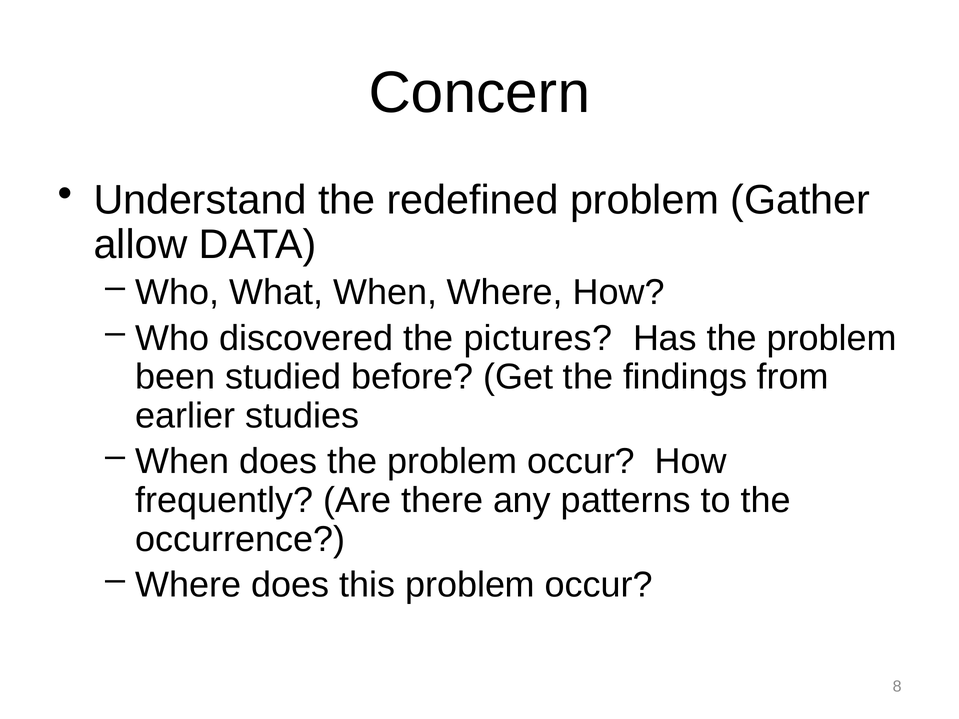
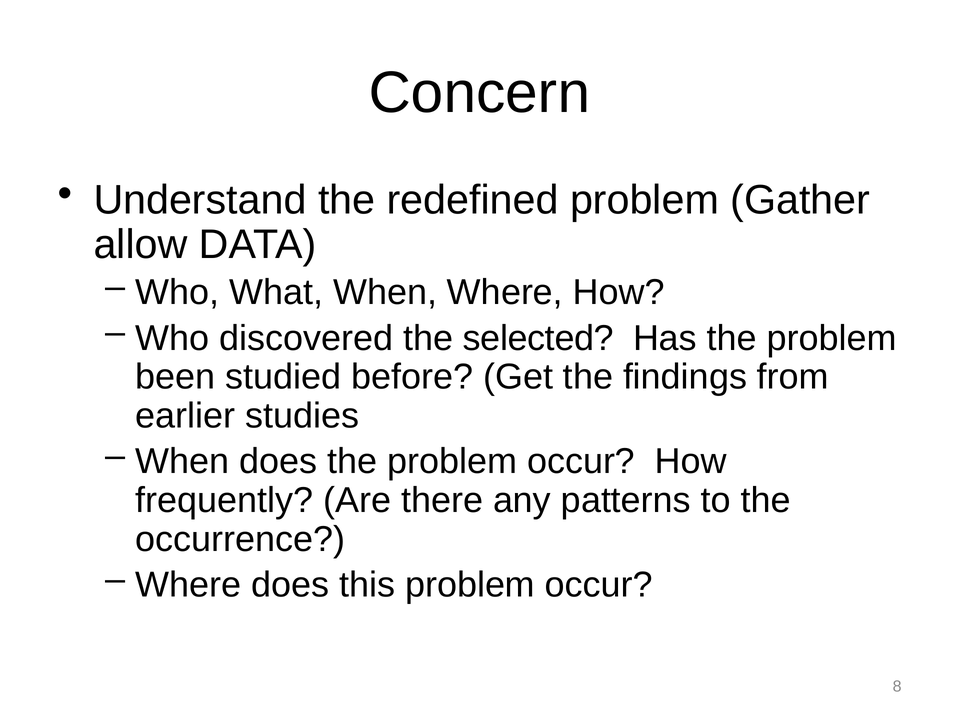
pictures: pictures -> selected
